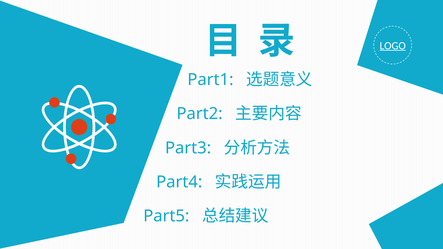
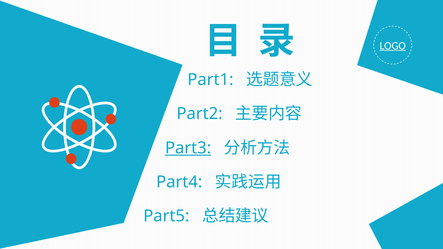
Part3 underline: none -> present
